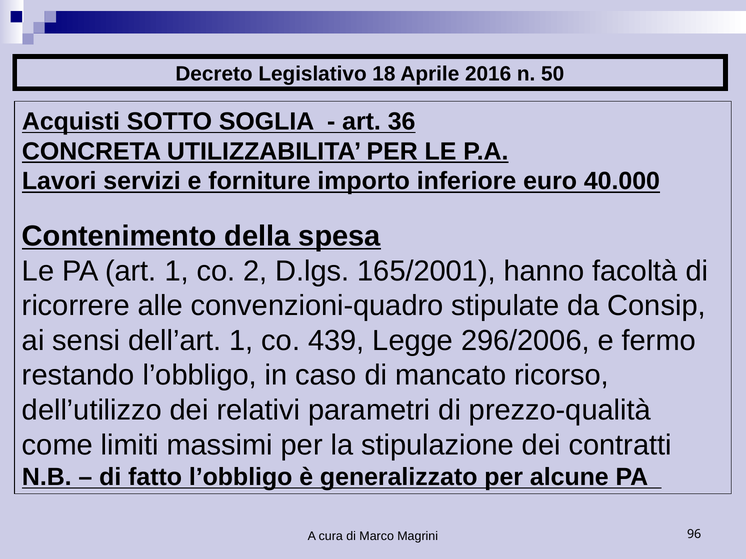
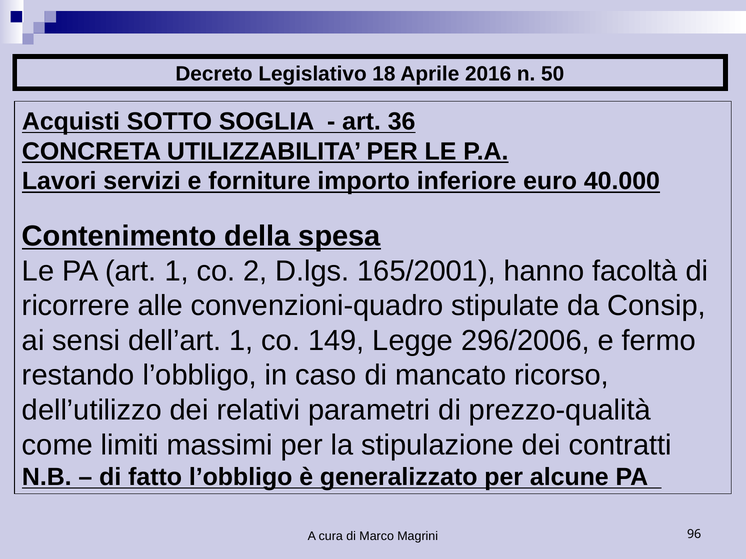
439: 439 -> 149
